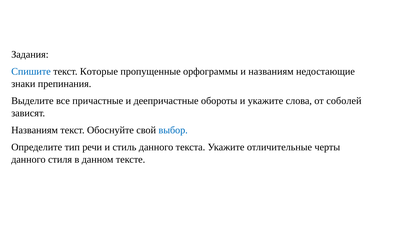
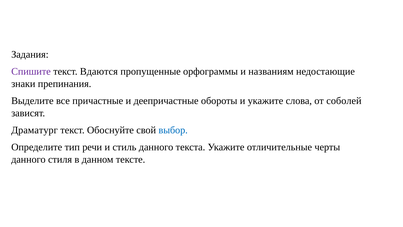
Спишите colour: blue -> purple
Которые: Которые -> Вдаются
Названиям at (35, 130): Названиям -> Драматург
